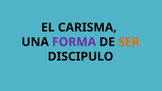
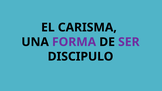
SER colour: orange -> purple
